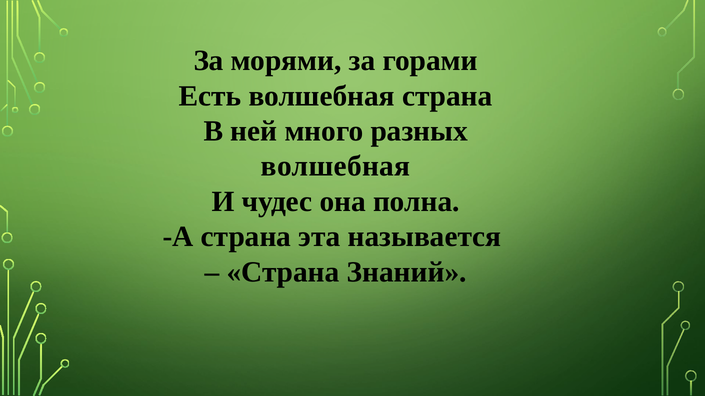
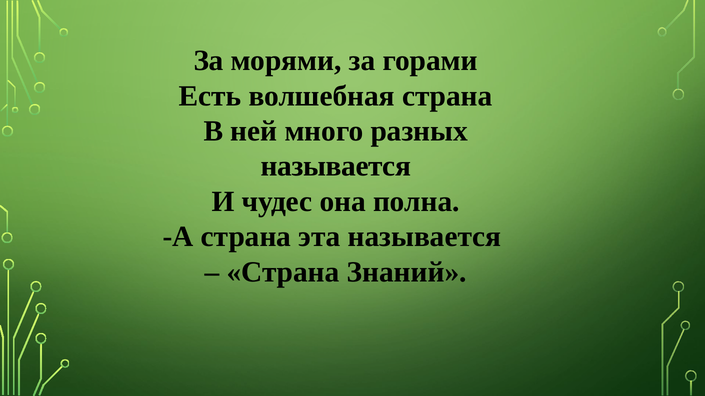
волшебная at (336, 167): волшебная -> называется
